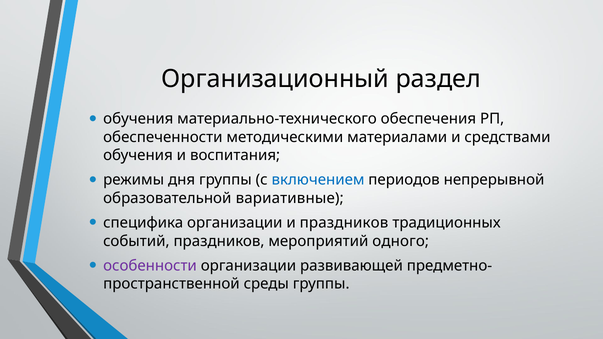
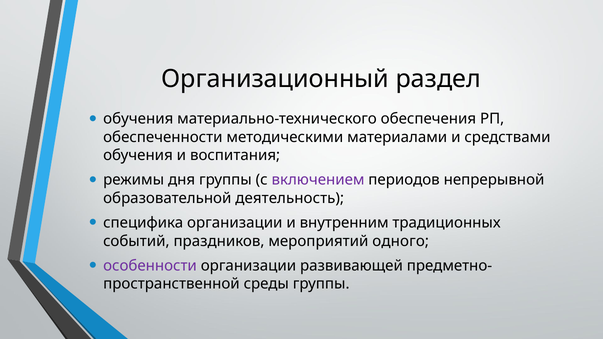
включением colour: blue -> purple
вариативные: вариативные -> деятельность
и праздников: праздников -> внутренним
